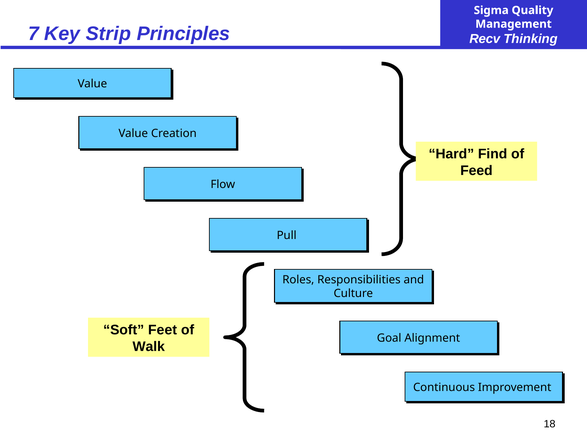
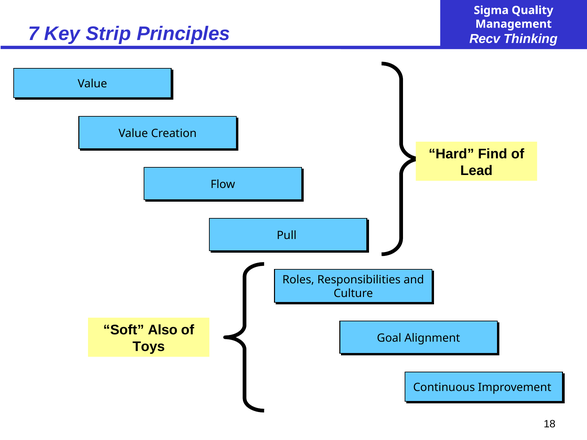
Feed: Feed -> Lead
Feet: Feet -> Also
Walk: Walk -> Toys
